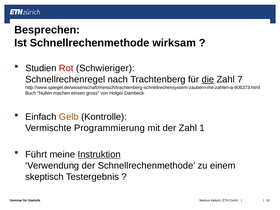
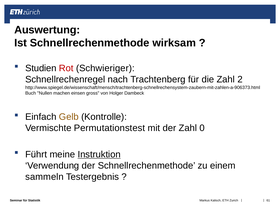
Besprechen: Besprechen -> Auswertung
die underline: present -> none
7: 7 -> 2
Programmierung: Programmierung -> Permutationstest
1: 1 -> 0
skeptisch: skeptisch -> sammeln
